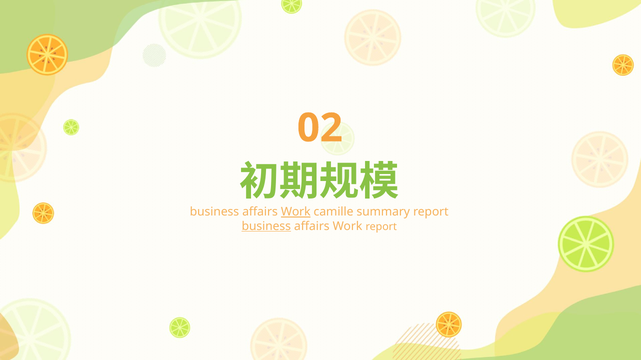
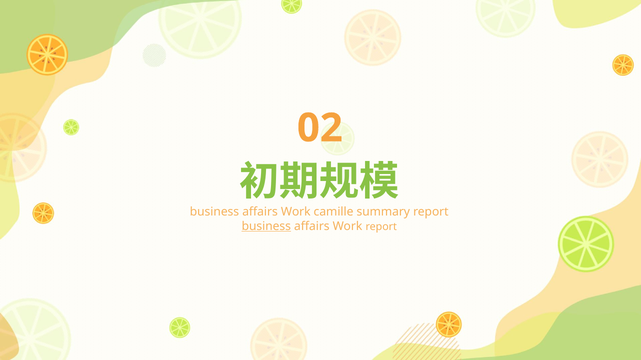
Work at (296, 212) underline: present -> none
